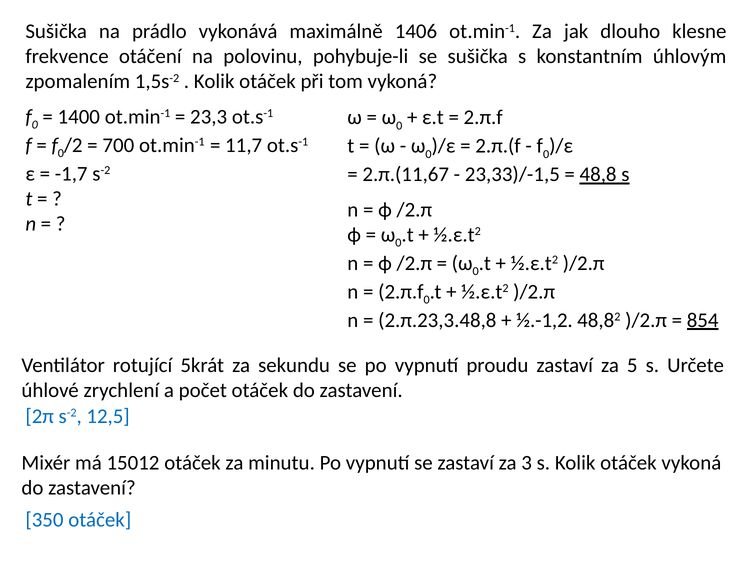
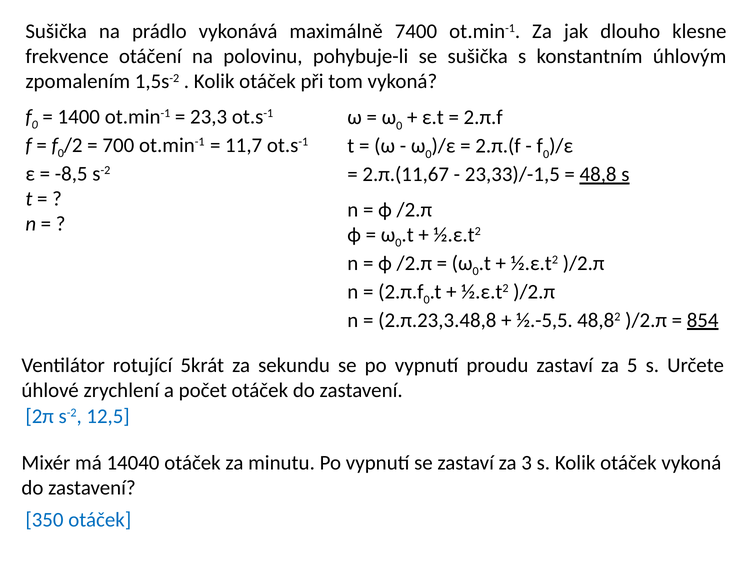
1406: 1406 -> 7400
-1,7: -1,7 -> -8,5
½.-1,2: ½.-1,2 -> ½.-5,5
15012: 15012 -> 14040
